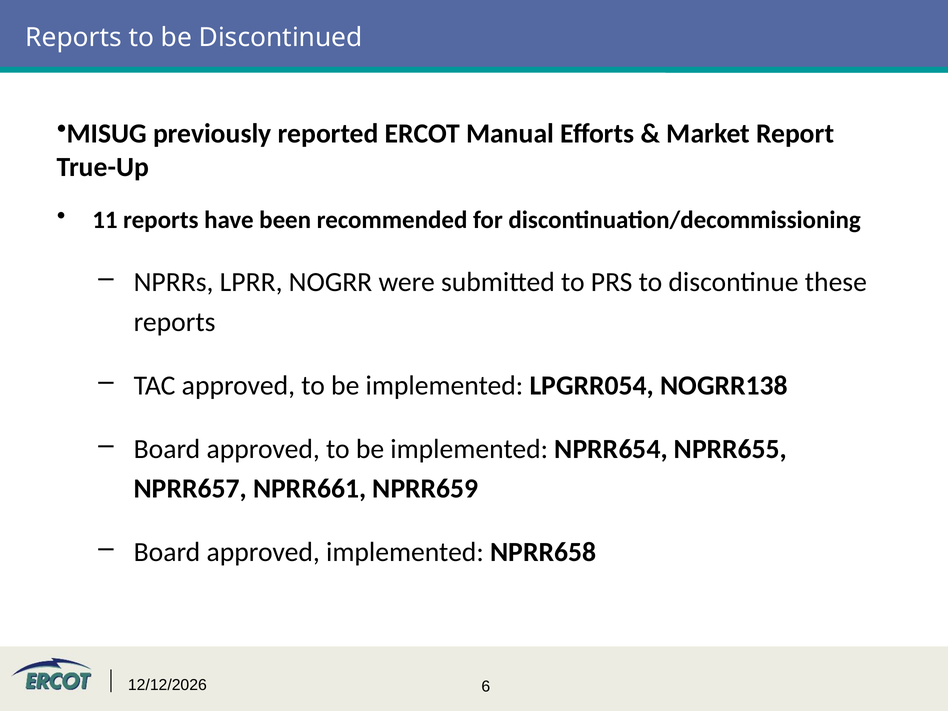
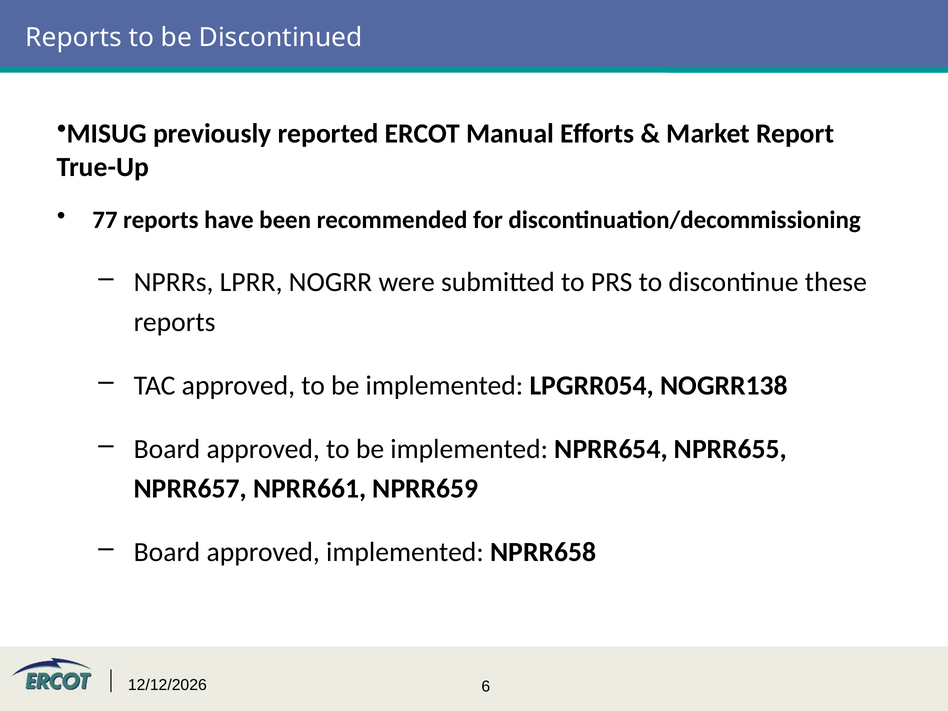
11: 11 -> 77
